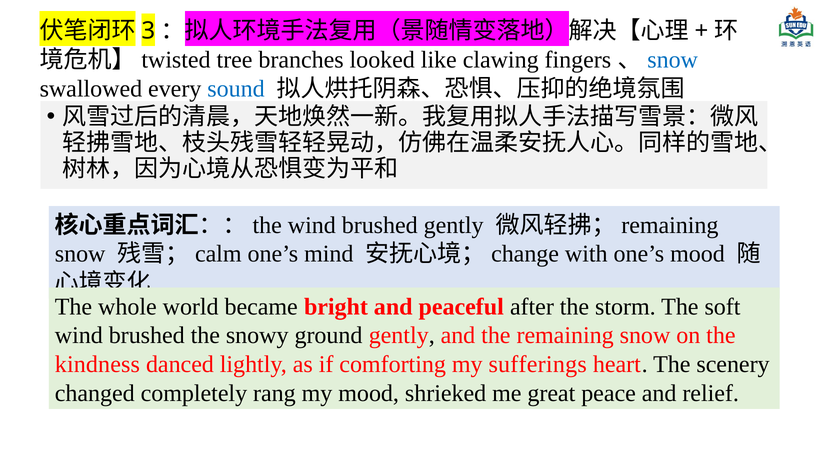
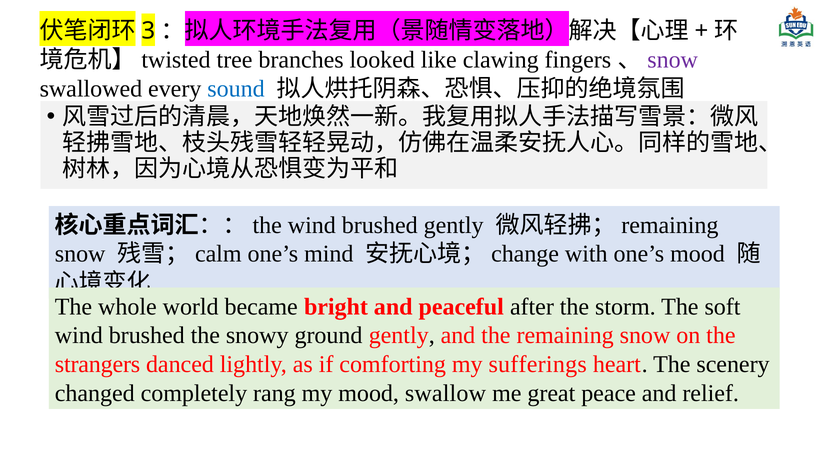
snow at (673, 60) colour: blue -> purple
kindness: kindness -> strangers
shrieked: shrieked -> swallow
